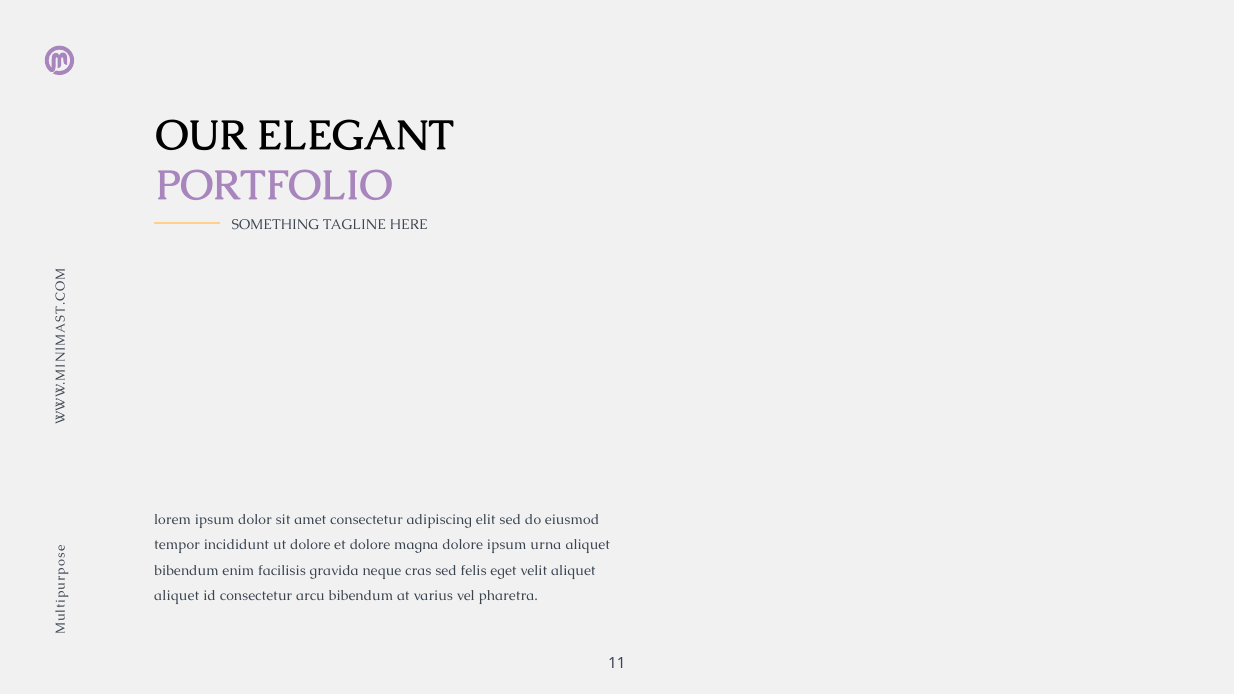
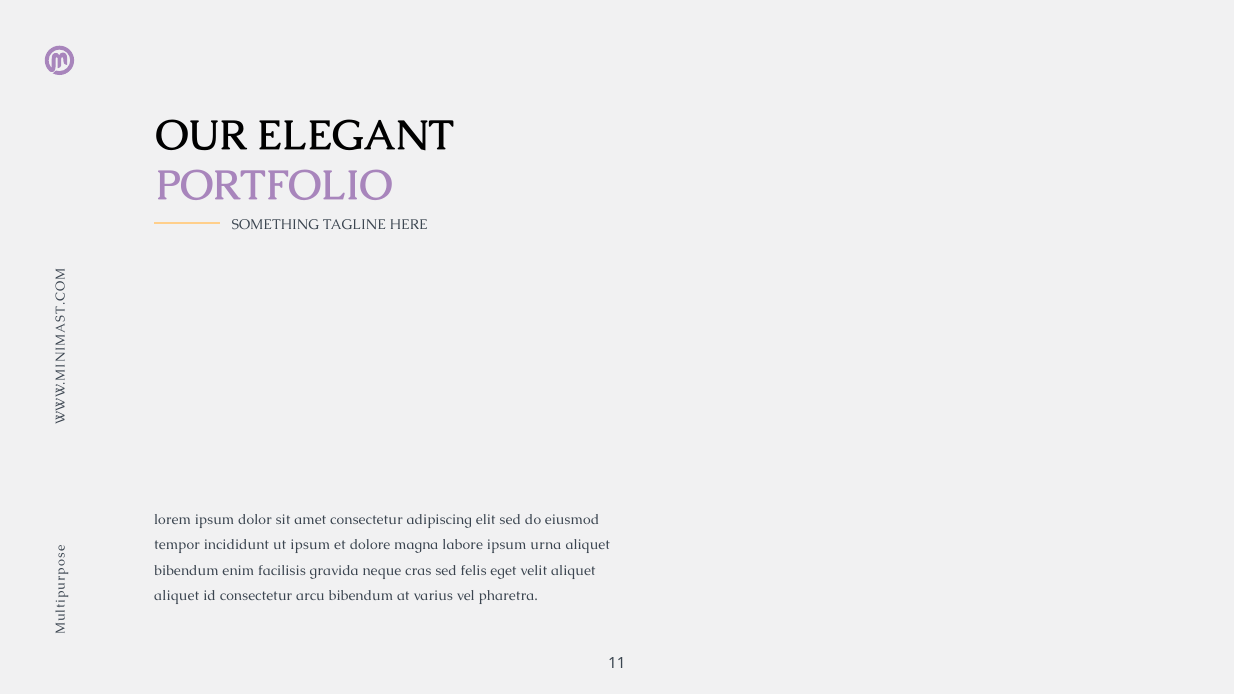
ut dolore: dolore -> ipsum
magna dolore: dolore -> labore
